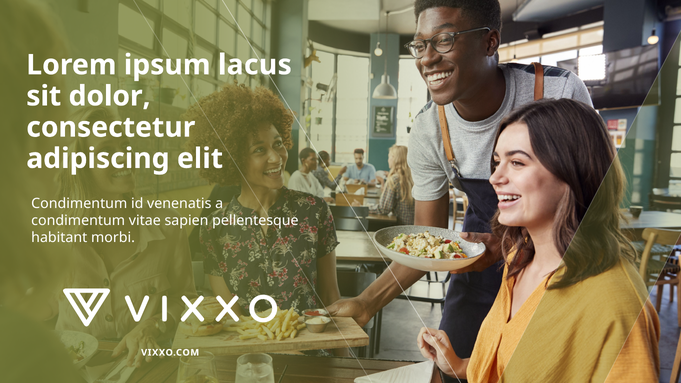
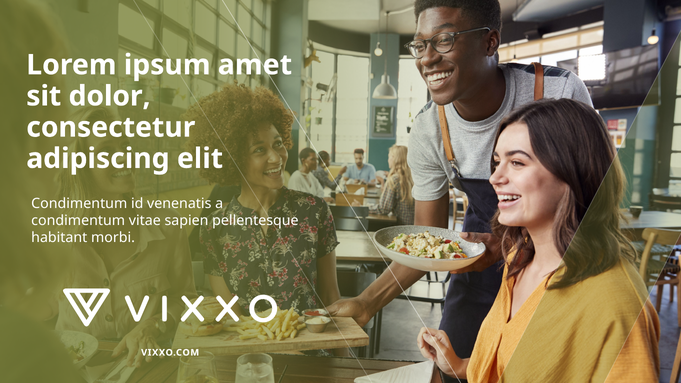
lacus: lacus -> amet
